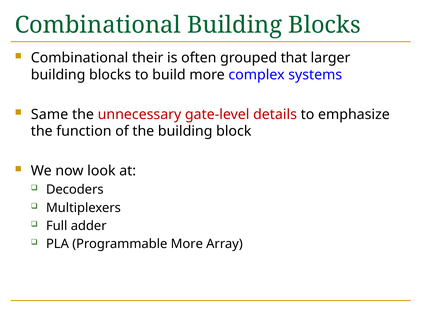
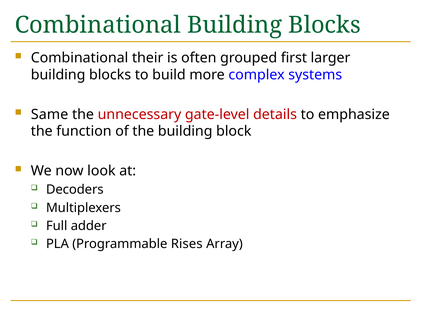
that: that -> first
Programmable More: More -> Rises
